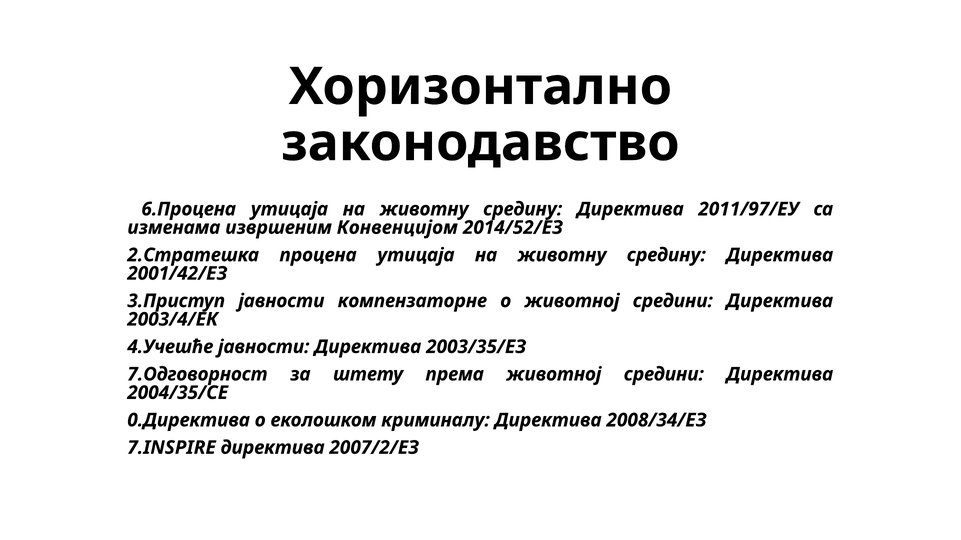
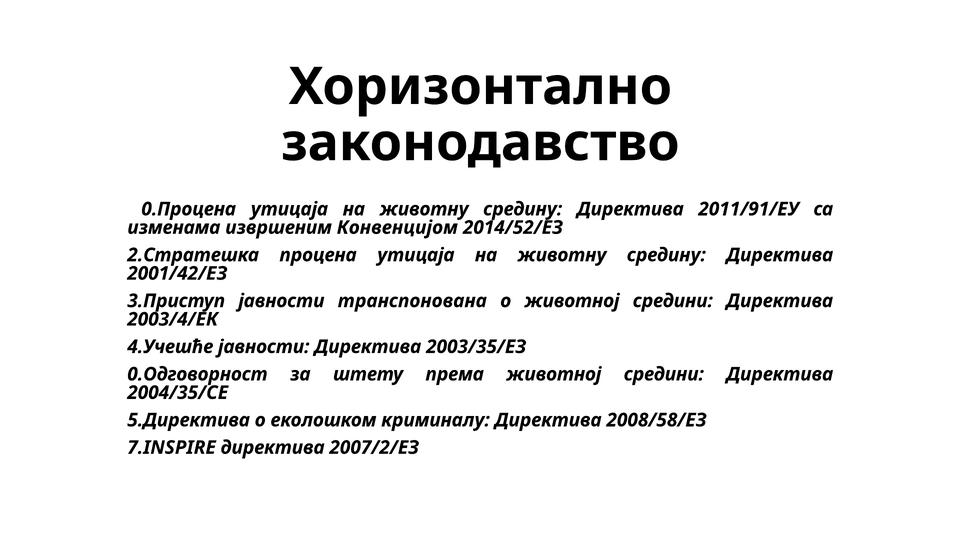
6.Процена: 6.Процена -> 0.Процена
2011/97/EУ: 2011/97/EУ -> 2011/91/EУ
компензаторне: компензаторне -> транспонована
7.Одговорност: 7.Одговорност -> 0.Одговорност
0.Директива: 0.Директива -> 5.Директива
2008/34/EЗ: 2008/34/EЗ -> 2008/58/EЗ
